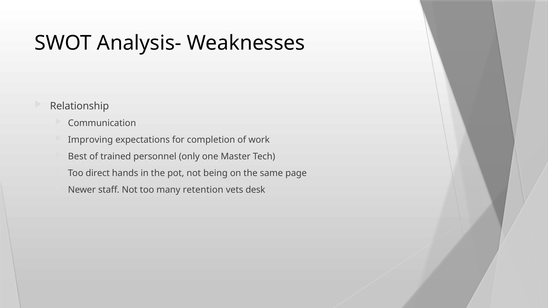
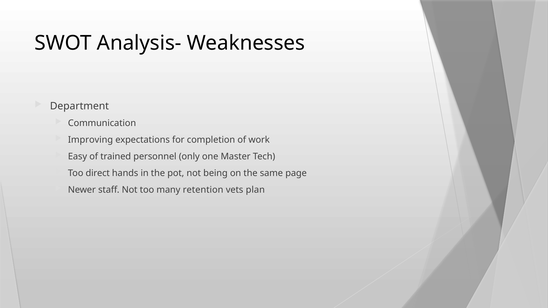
Relationship: Relationship -> Department
Best: Best -> Easy
desk: desk -> plan
